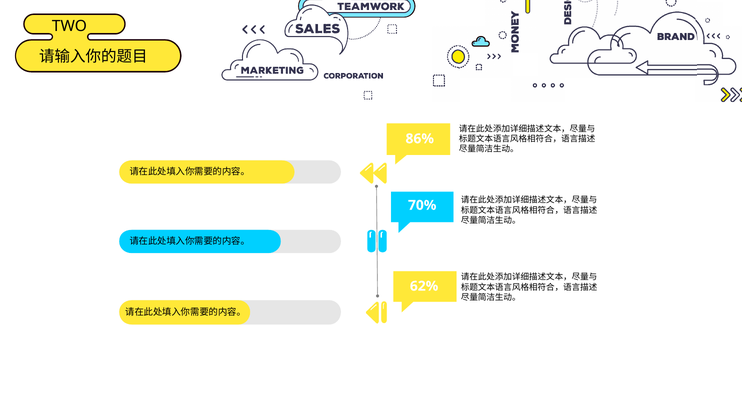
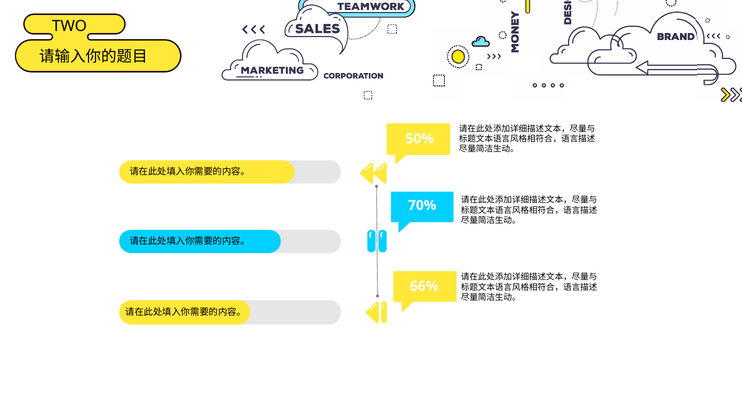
86%: 86% -> 50%
62%: 62% -> 66%
